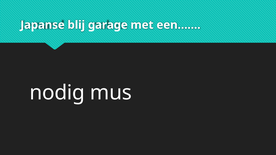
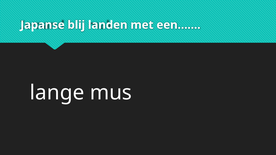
garage: garage -> landen
nodig: nodig -> lange
